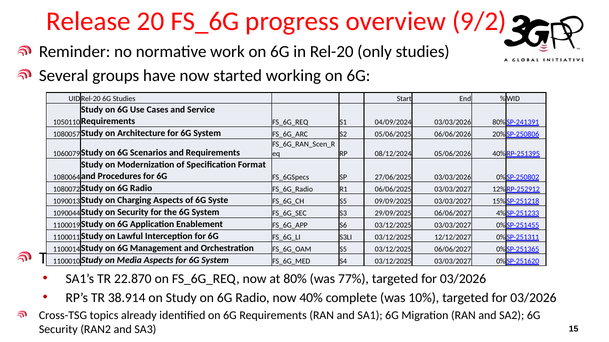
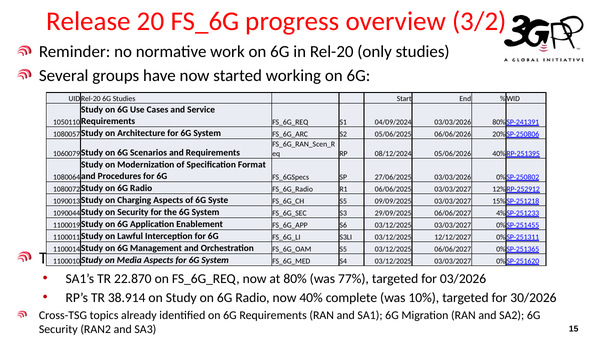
9/2: 9/2 -> 3/2
10% targeted for 03/2026: 03/2026 -> 30/2026
